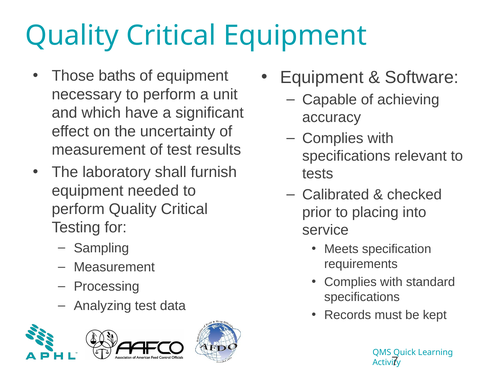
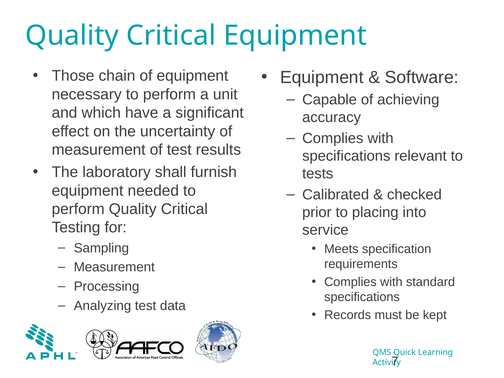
baths: baths -> chain
